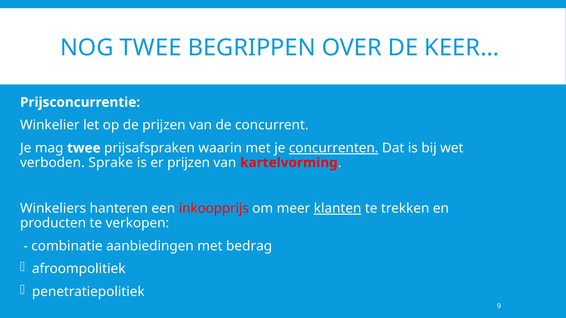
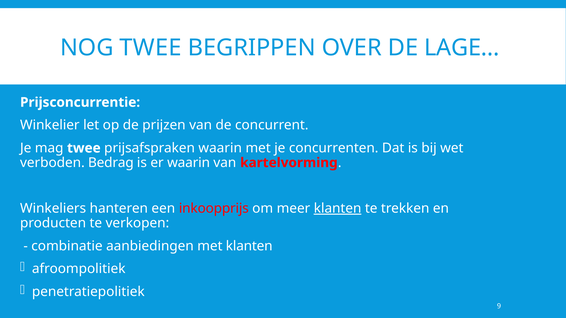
KEER…: KEER… -> LAGE…
concurrenten underline: present -> none
Sprake: Sprake -> Bedrag
er prijzen: prijzen -> waarin
met bedrag: bedrag -> klanten
